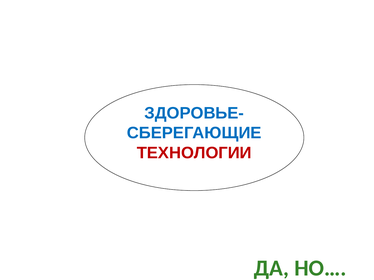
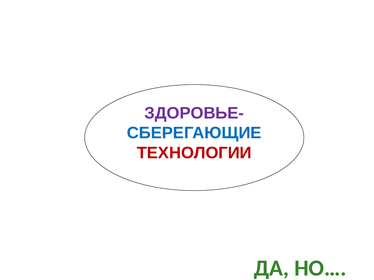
ЗДОРОВЬЕ- colour: blue -> purple
